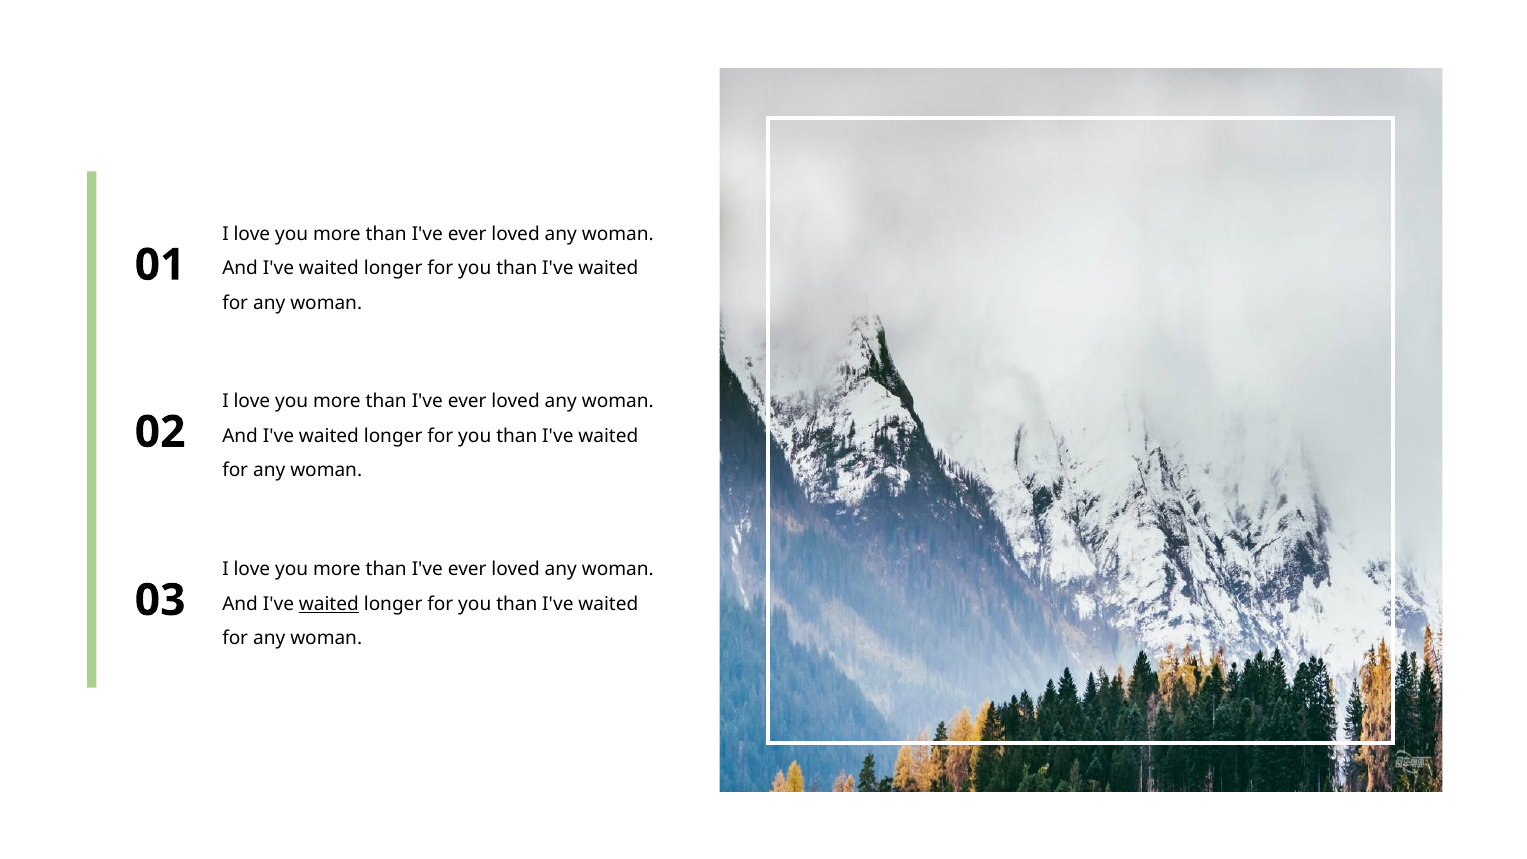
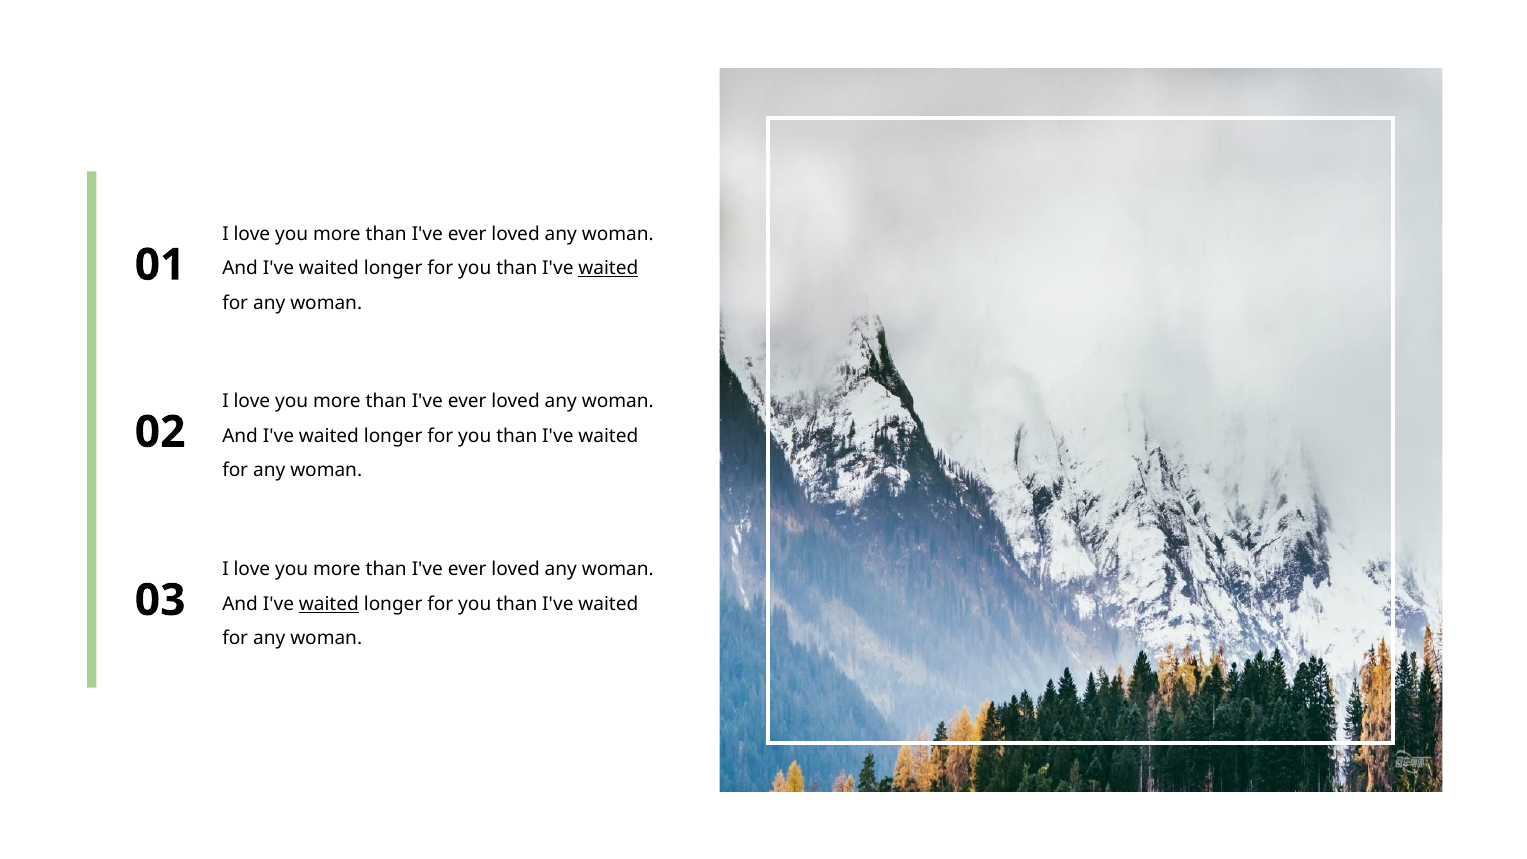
waited at (608, 269) underline: none -> present
